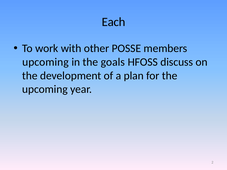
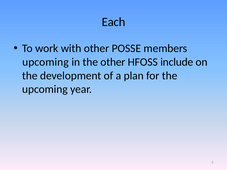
the goals: goals -> other
discuss: discuss -> include
